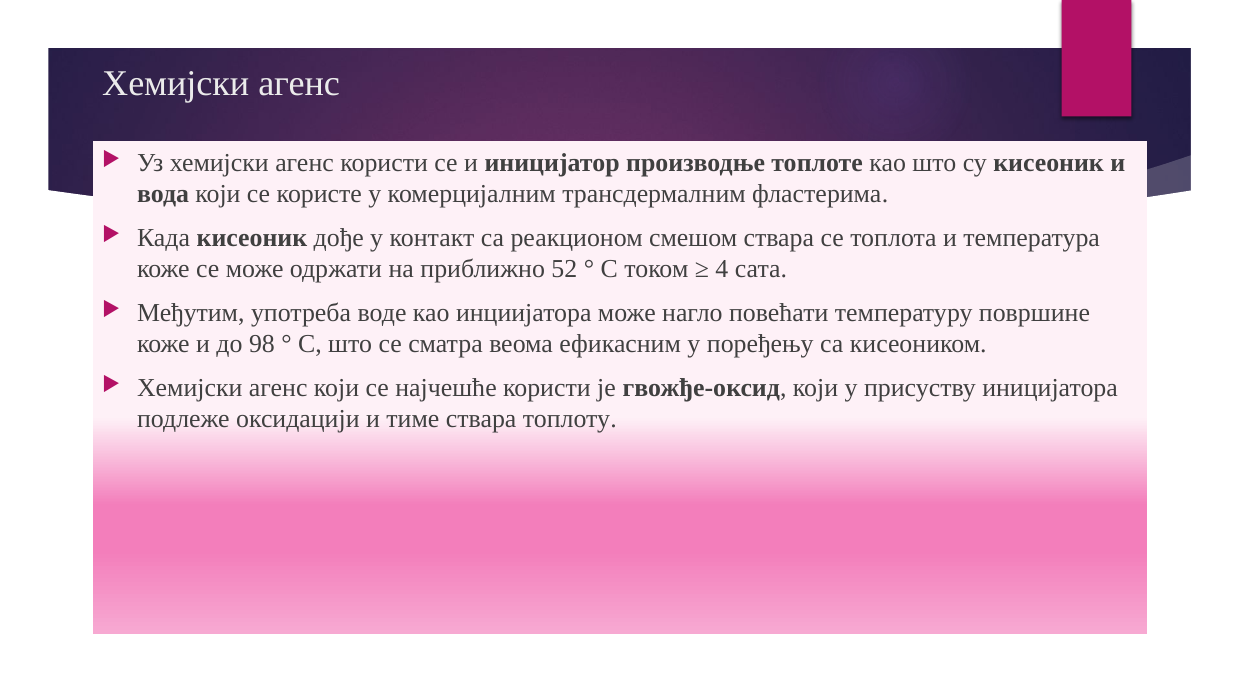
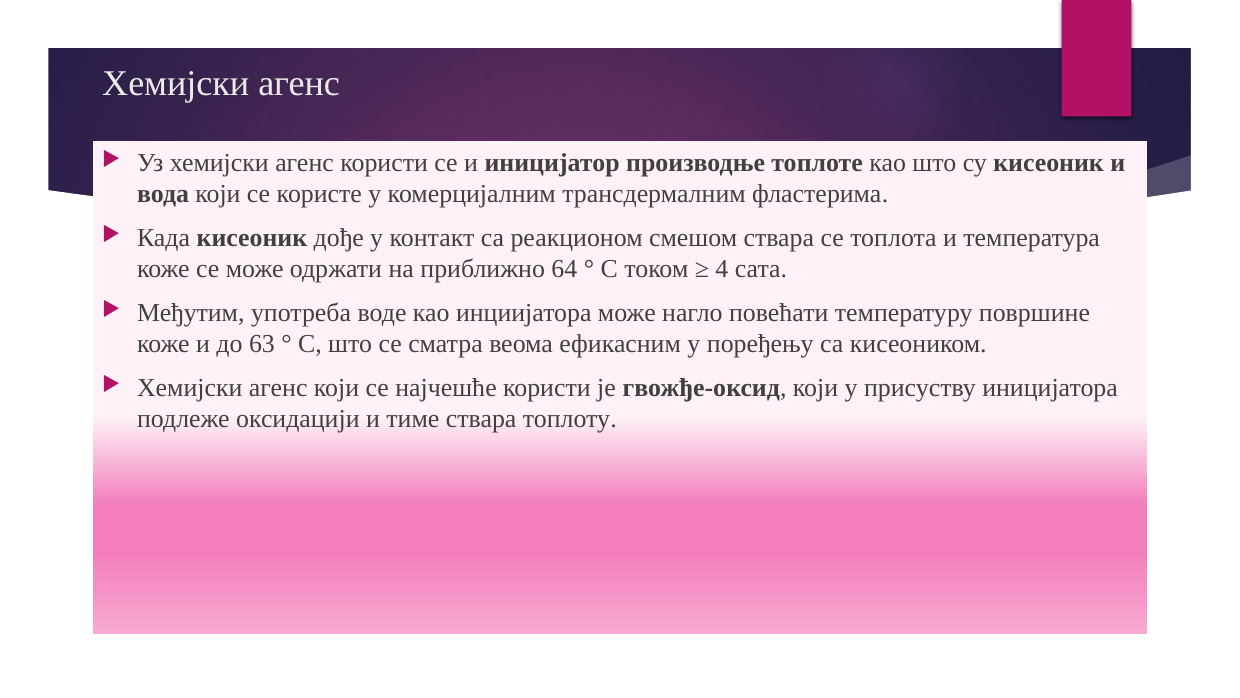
52: 52 -> 64
98: 98 -> 63
